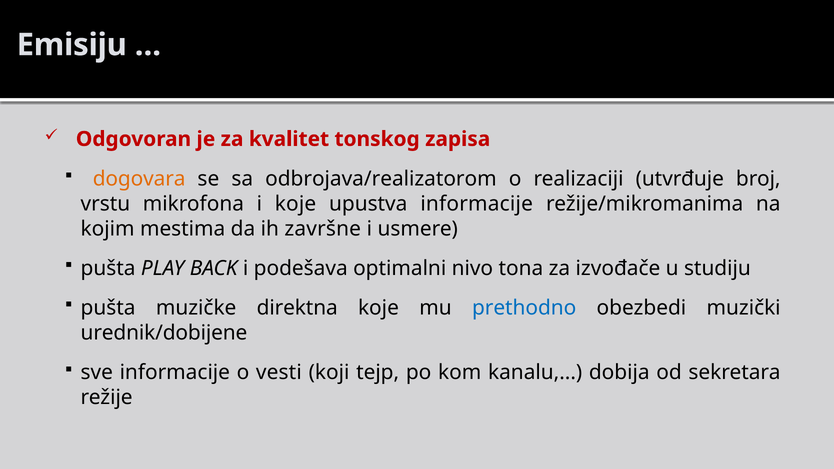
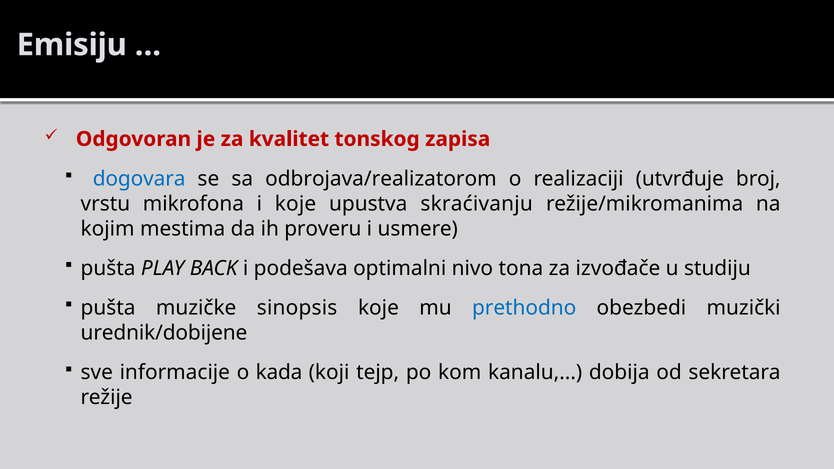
dogovara colour: orange -> blue
upustva informacije: informacije -> skraćivanju
završne: završne -> proveru
direktna: direktna -> sinopsis
vesti: vesti -> kada
